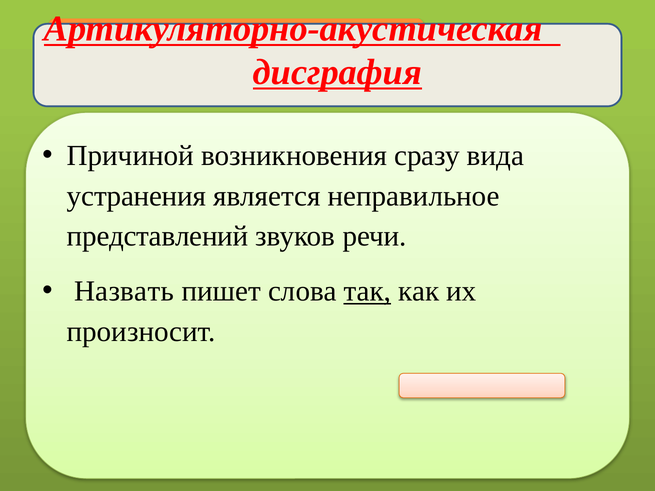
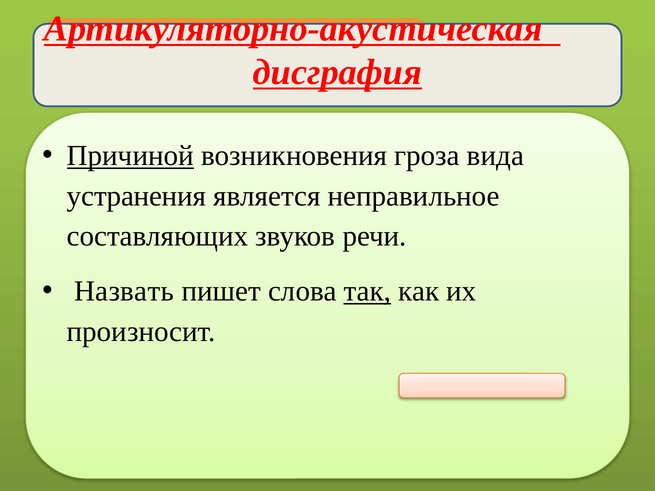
Причиной underline: none -> present
сразу: сразу -> гроза
представлений: представлений -> составляющих
